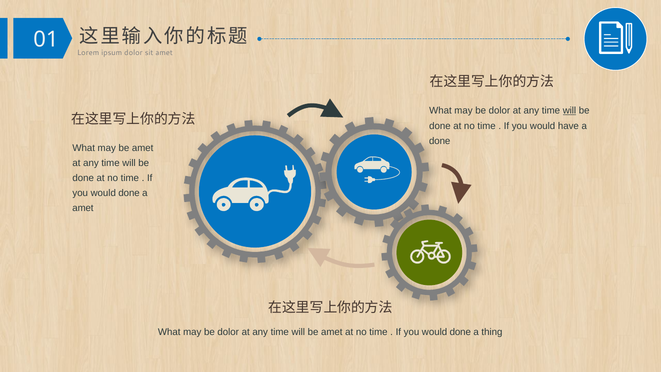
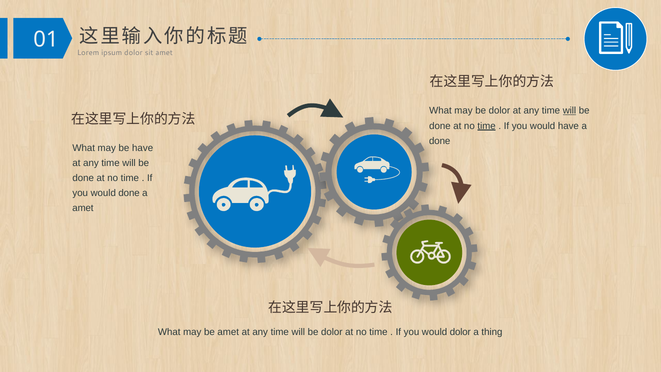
time at (487, 126) underline: none -> present
may be amet: amet -> have
dolor at (228, 332): dolor -> amet
will be amet: amet -> dolor
done at (460, 332): done -> dolor
